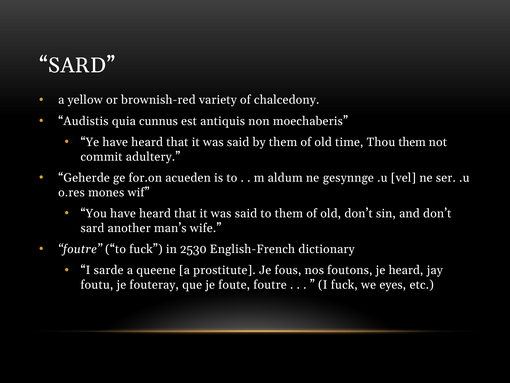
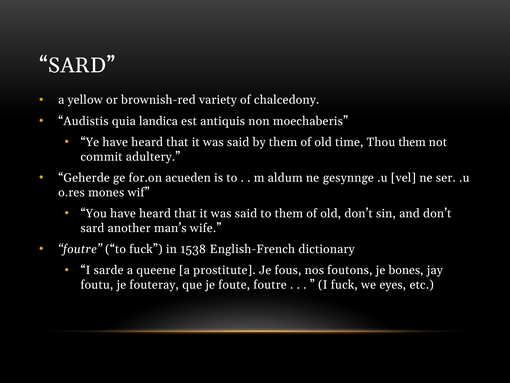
cunnus: cunnus -> landica
2530: 2530 -> 1538
je heard: heard -> bones
